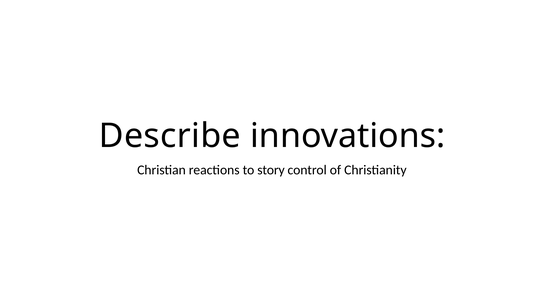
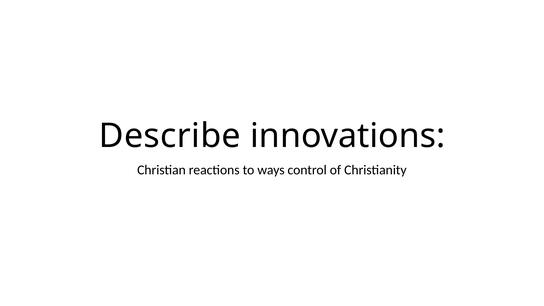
story: story -> ways
